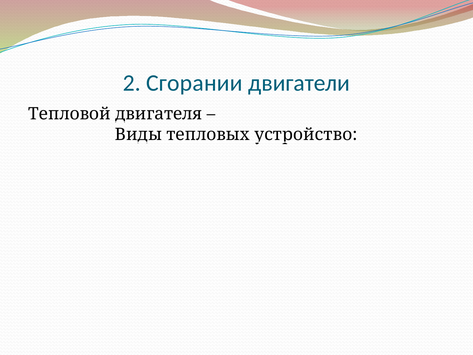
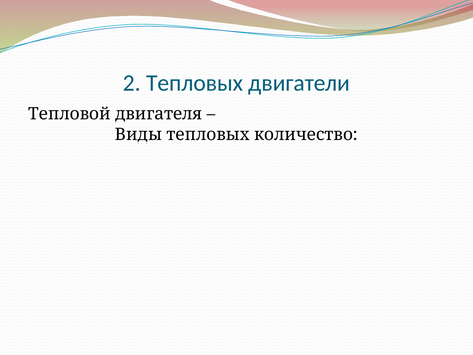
2 Сгорании: Сгорании -> Тепловых
устройство: устройство -> количество
